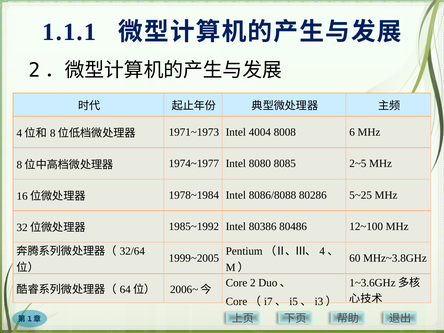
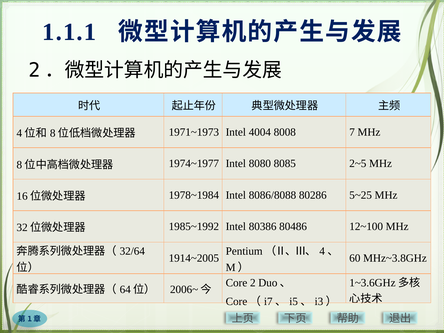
6: 6 -> 7
1999~2005: 1999~2005 -> 1914~2005
